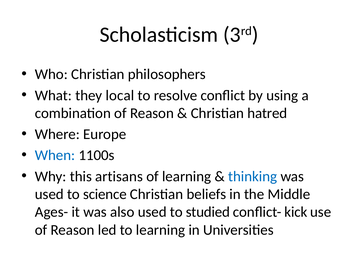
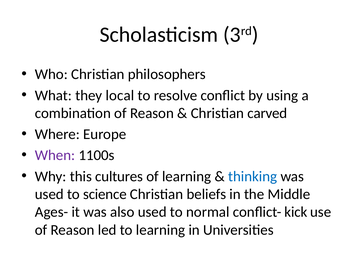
hatred: hatred -> carved
When colour: blue -> purple
artisans: artisans -> cultures
studied: studied -> normal
